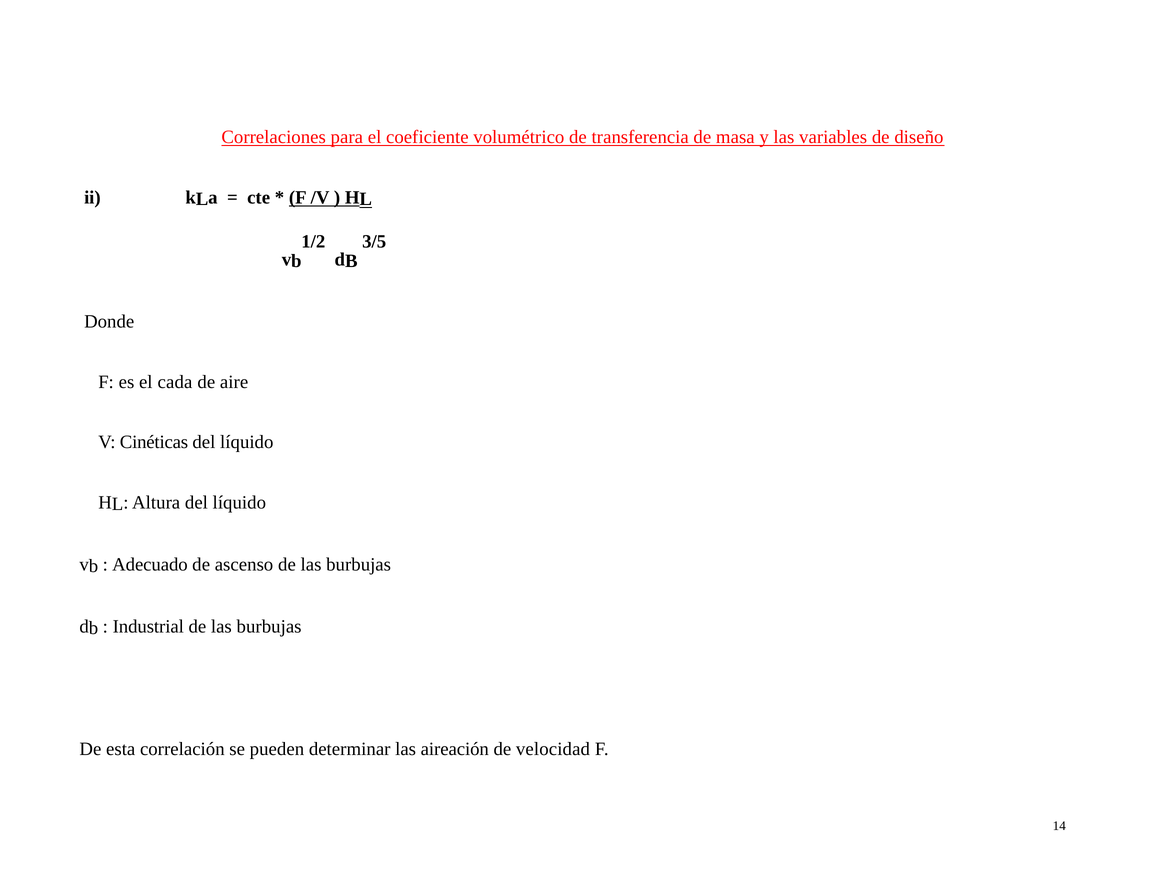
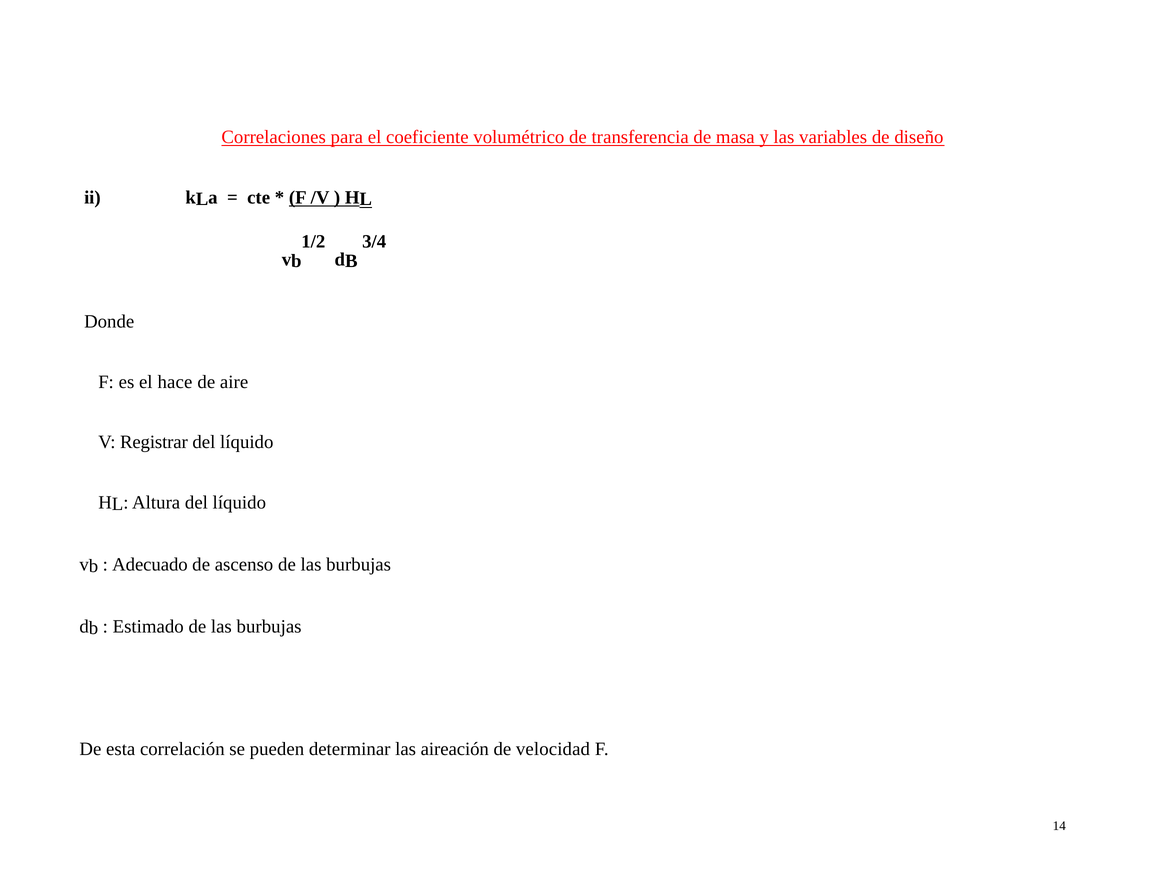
3/5: 3/5 -> 3/4
cada: cada -> hace
Cinéticas: Cinéticas -> Registrar
Industrial: Industrial -> Estimado
